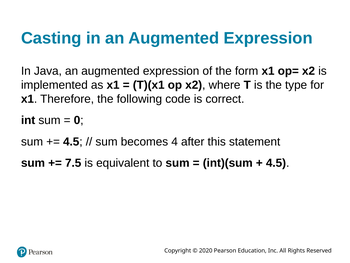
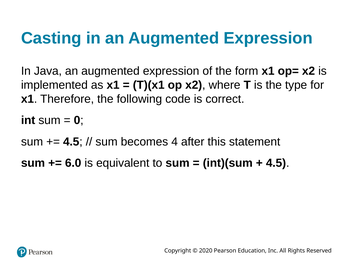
7.5: 7.5 -> 6.0
